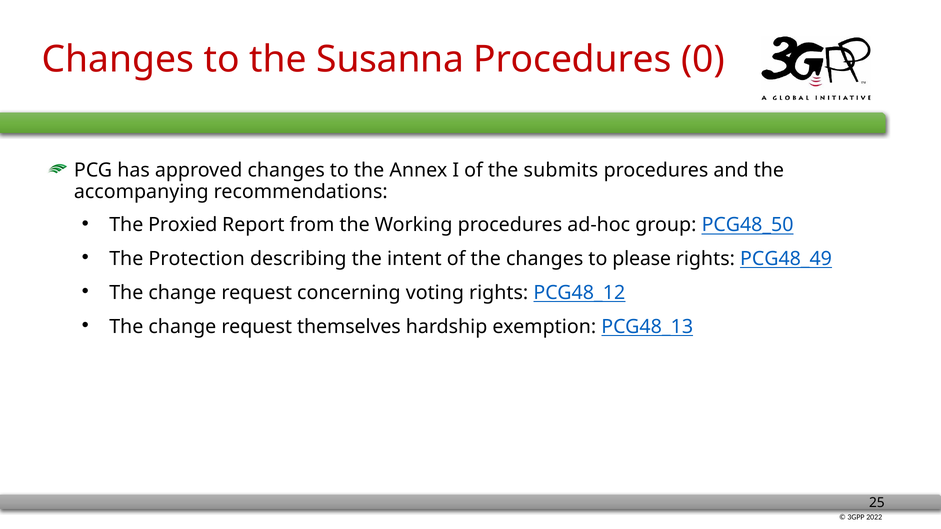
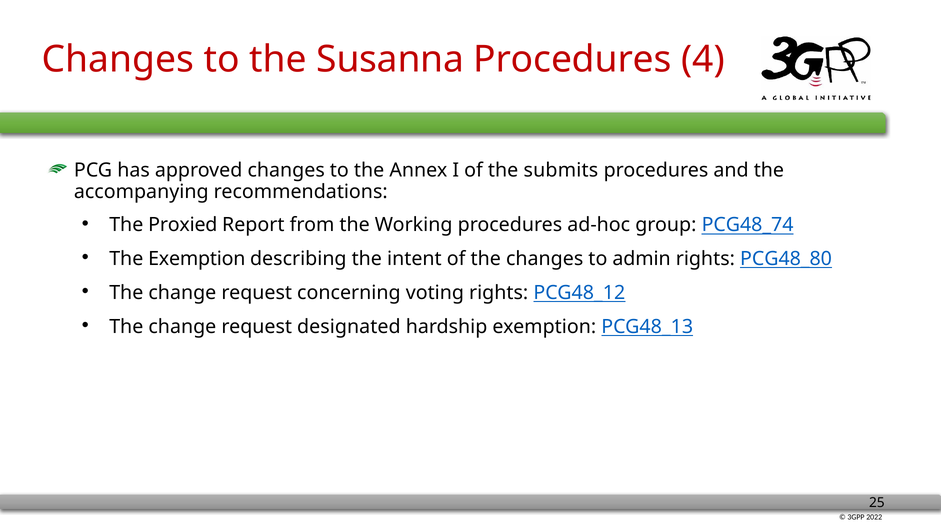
0: 0 -> 4
PCG48_50: PCG48_50 -> PCG48_74
The Protection: Protection -> Exemption
please: please -> admin
PCG48_49: PCG48_49 -> PCG48_80
themselves: themselves -> designated
